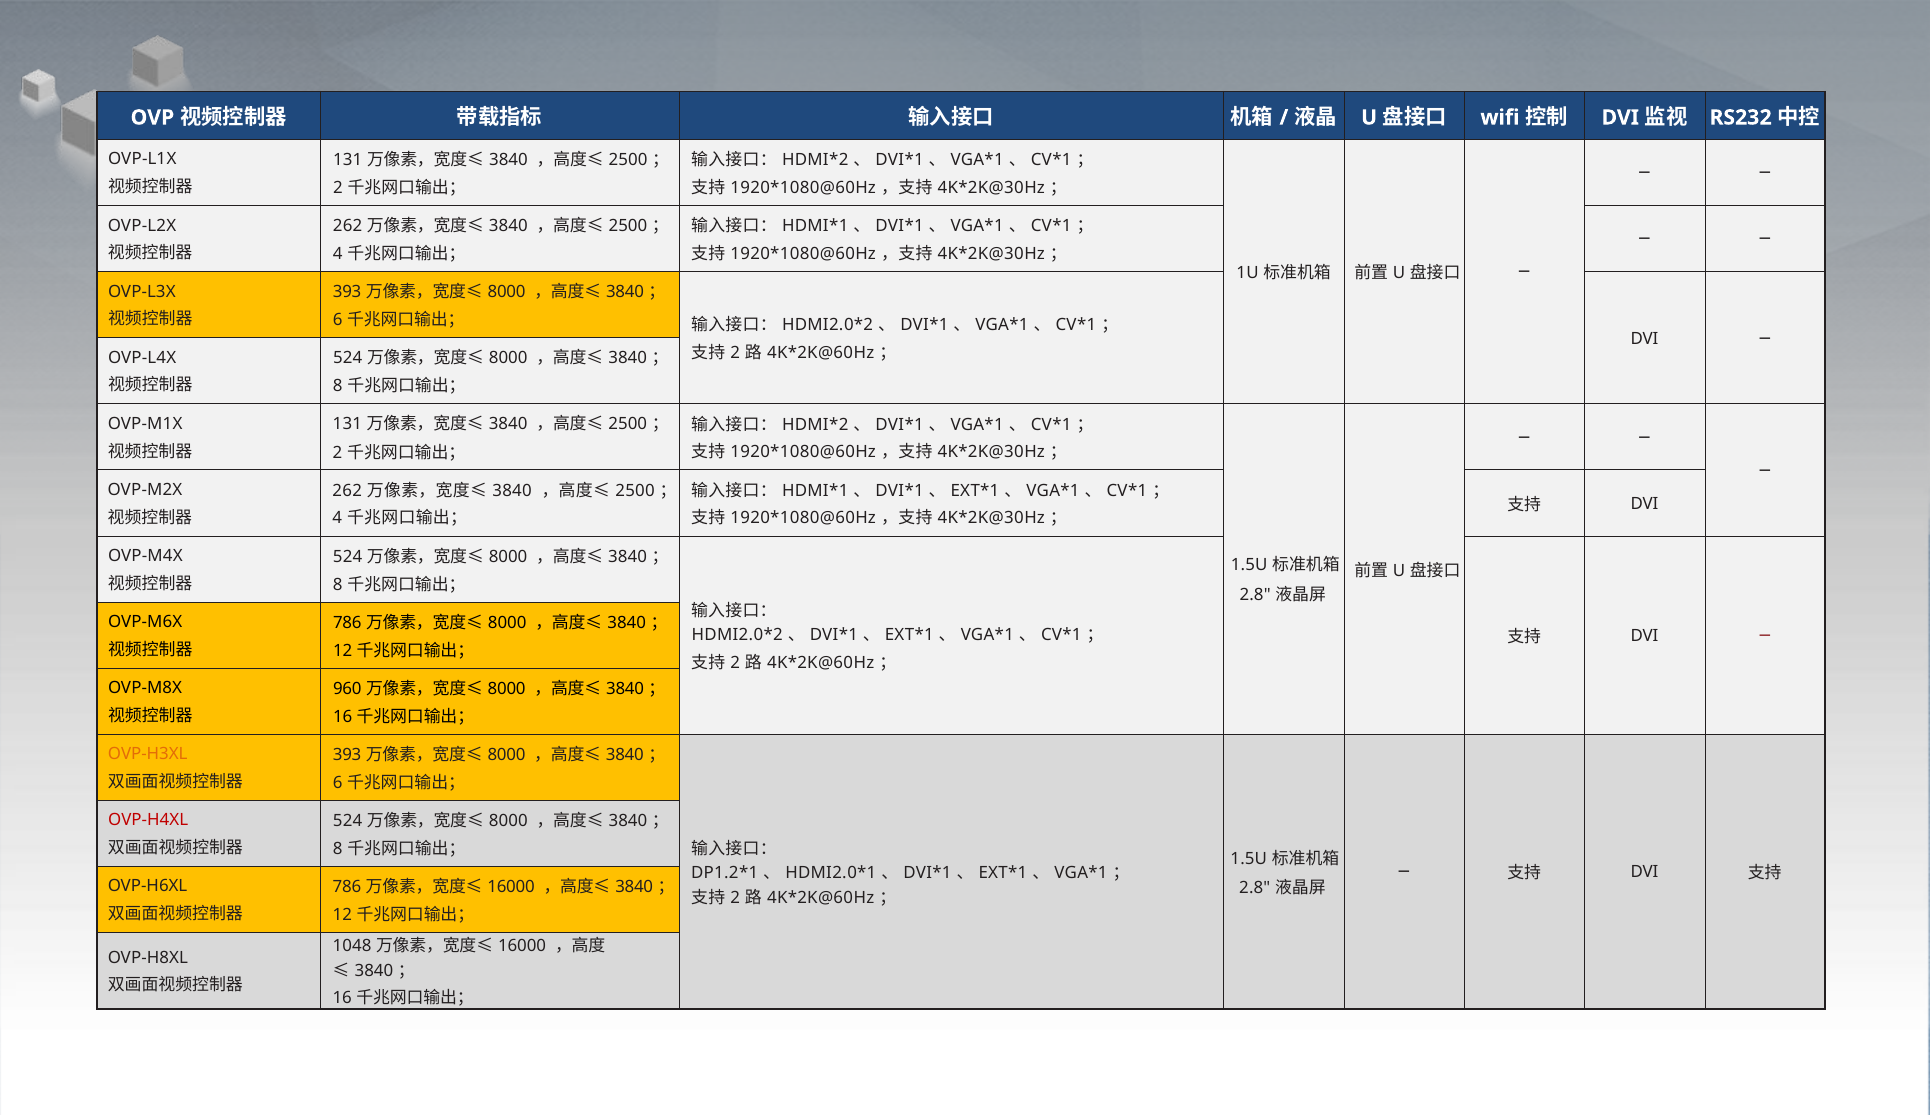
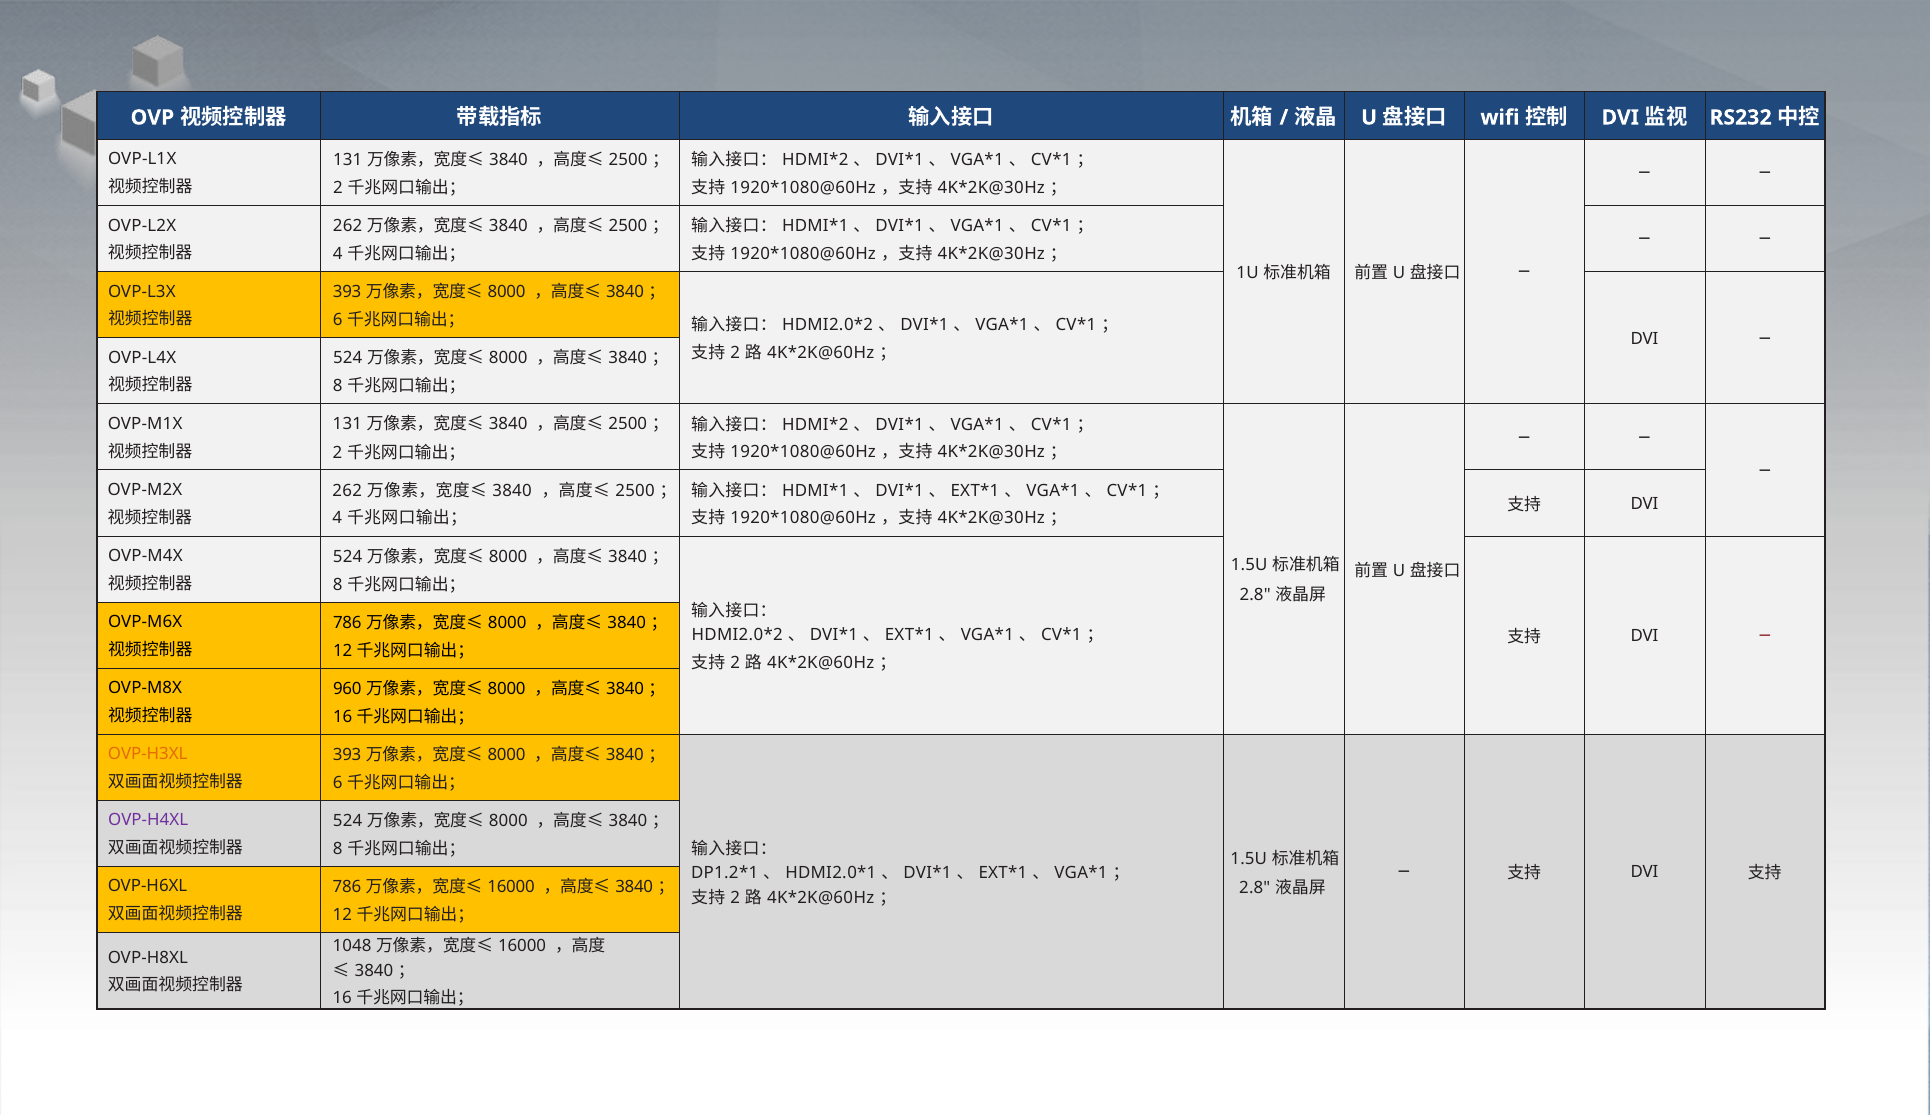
OVP-H4XL colour: red -> purple
